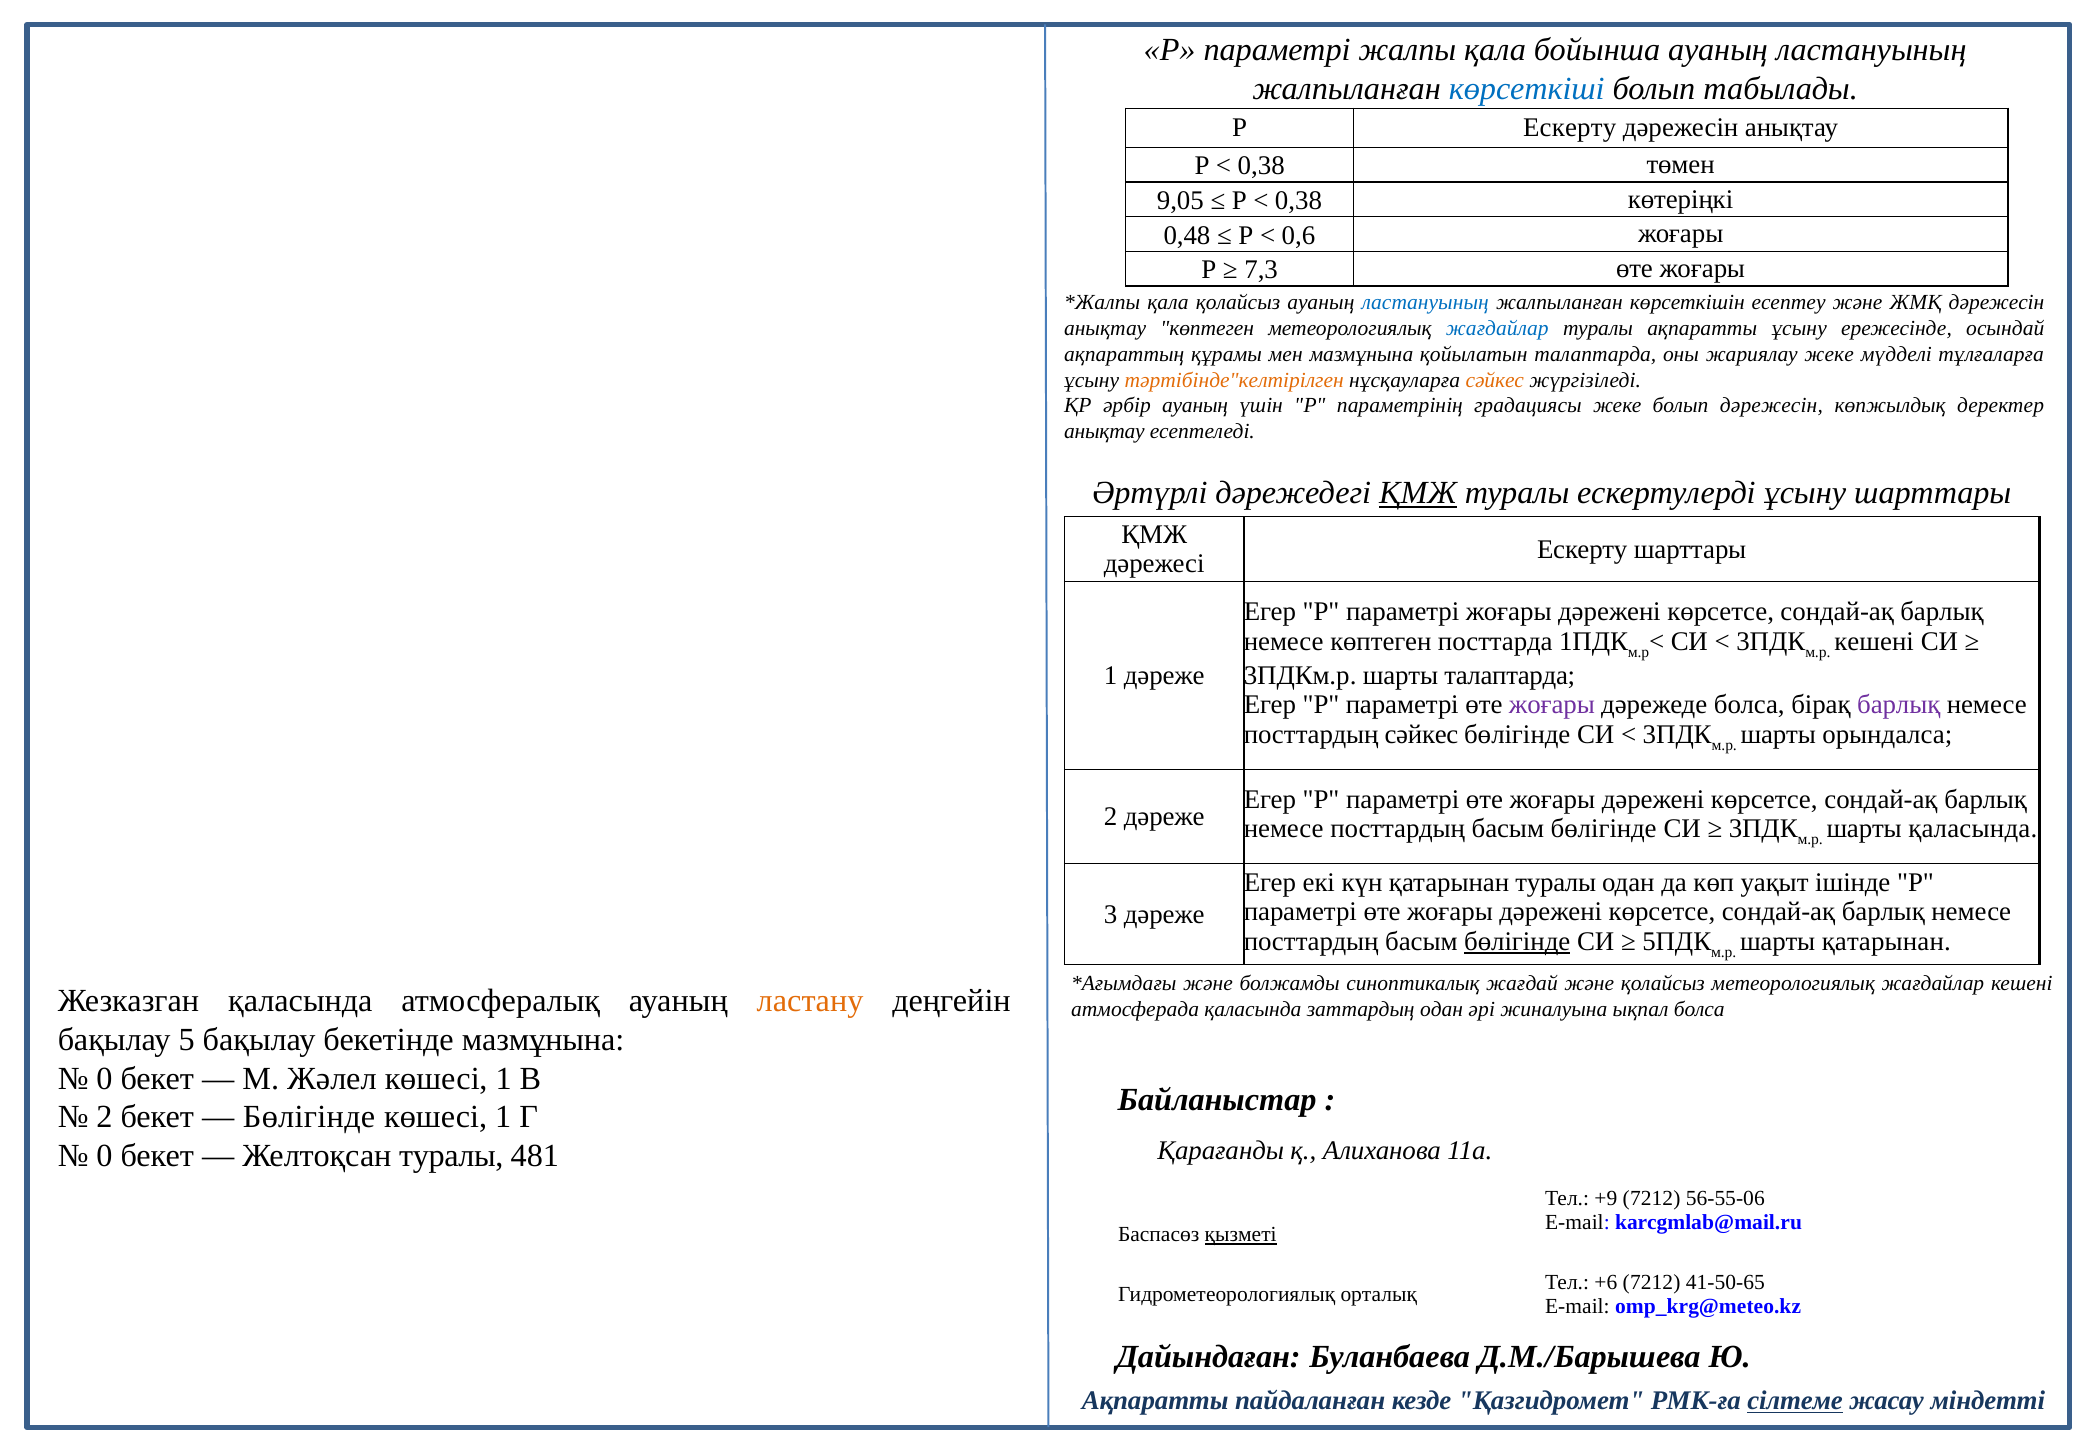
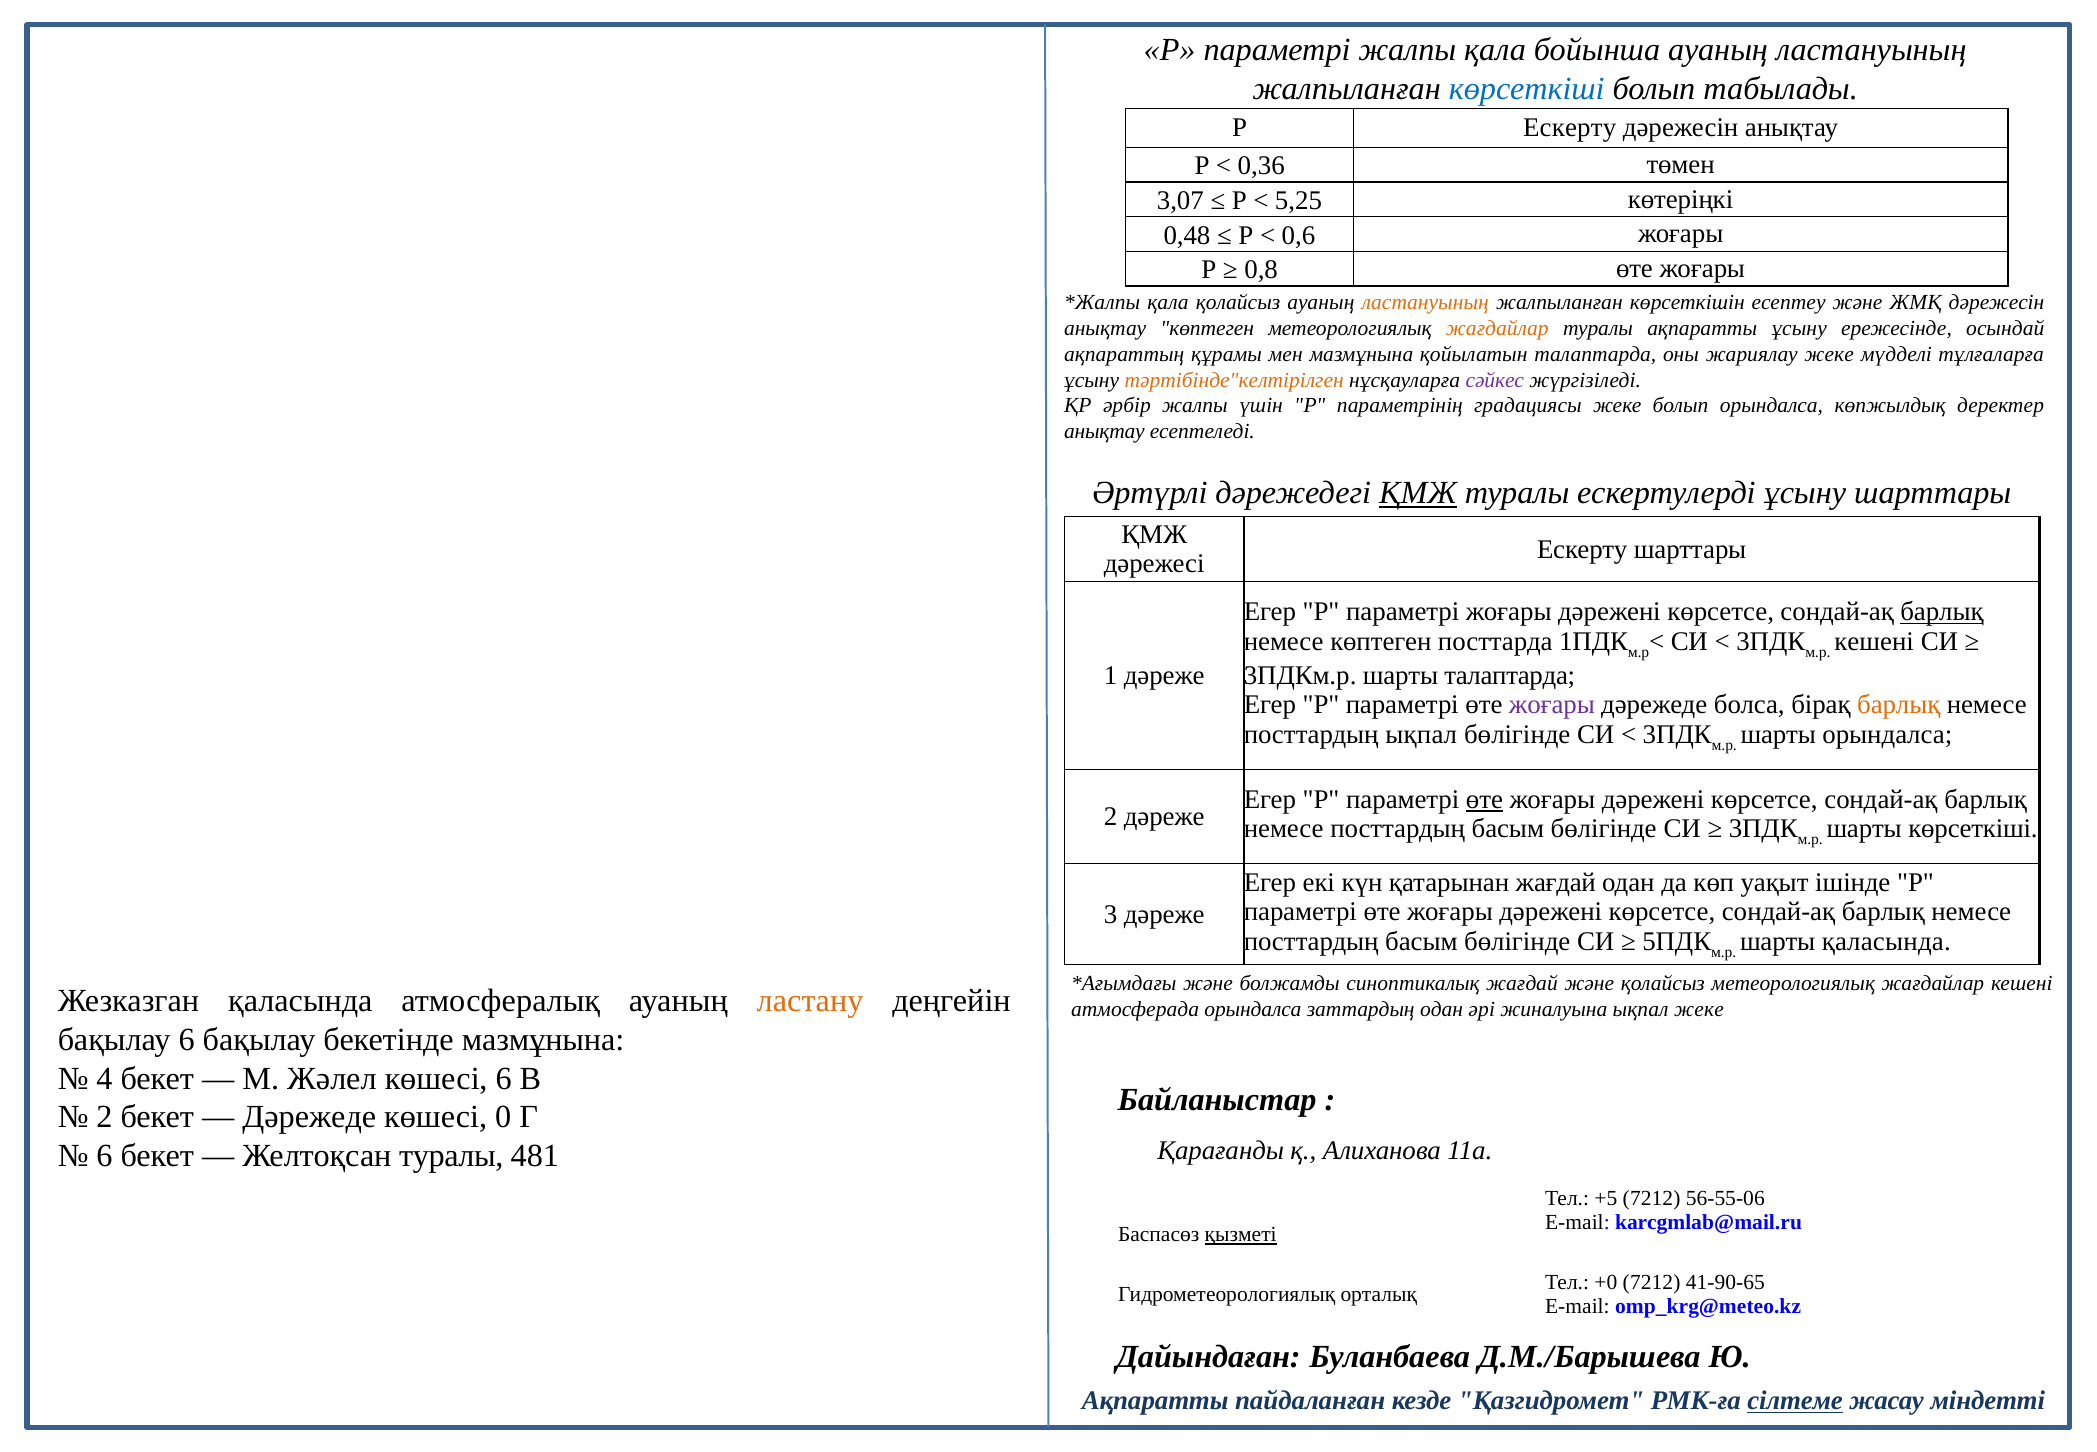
0,38 at (1261, 166): 0,38 -> 0,36
9,05: 9,05 -> 3,07
0,38 at (1298, 201): 0,38 -> 5,25
7,3: 7,3 -> 0,8
ластануының at (1425, 303) colour: blue -> orange
жағдайлар at (1497, 328) colour: blue -> orange
сәйкес at (1495, 380) colour: orange -> purple
әрбір ауаның: ауаның -> жалпы
болып дәрежесін: дәрежесін -> орындалса
барлық at (1942, 612) underline: none -> present
барлық at (1899, 705) colour: purple -> orange
посттардың сәйкес: сәйкес -> ықпал
өте at (1484, 799) underline: none -> present
шарты қаласында: қаласында -> көрсеткіші
қатарынан туралы: туралы -> жағдай
бөлігінде at (1517, 942) underline: present -> none
шарты қатарынан: қатарынан -> қаласында
атмосферада қаласында: қаласында -> орындалса
ықпал болса: болса -> жеке
бақылау 5: 5 -> 6
0 at (105, 1078): 0 -> 4
Жәлел көшесі 1: 1 -> 6
Бөлігінде at (309, 1117): Бөлігінде -> Дәрежеде
1 at (503, 1117): 1 -> 0
0 at (105, 1156): 0 -> 6
+9: +9 -> +5
+6: +6 -> +0
41-50-65: 41-50-65 -> 41-90-65
